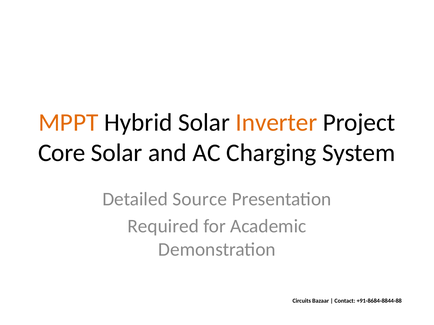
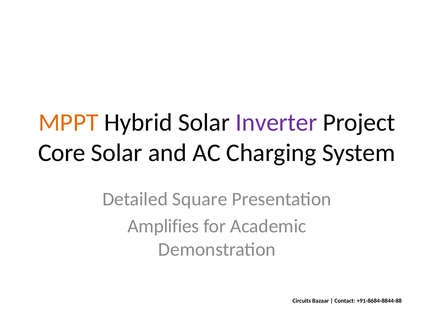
Inverter colour: orange -> purple
Source: Source -> Square
Required: Required -> Amplifies
